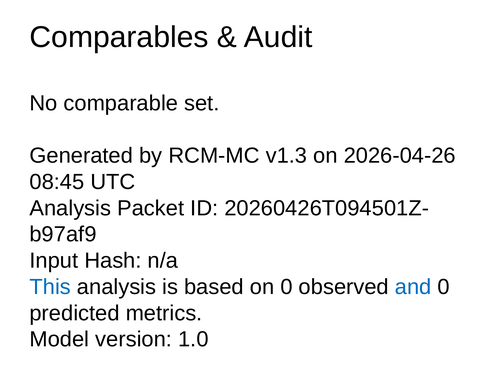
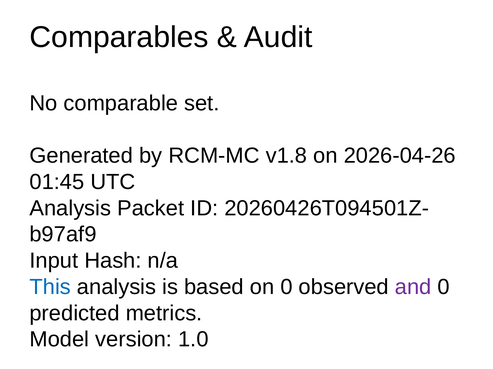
v1.3: v1.3 -> v1.8
08:45: 08:45 -> 01:45
and colour: blue -> purple
